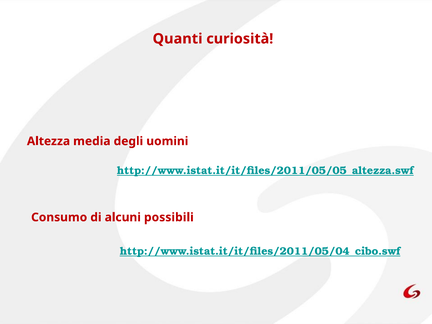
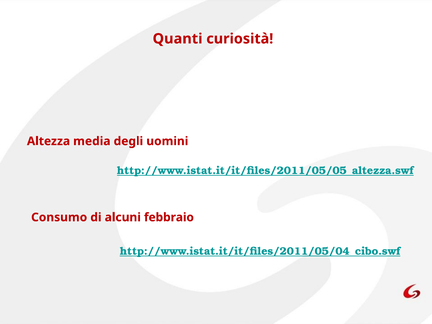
possibili: possibili -> febbraio
